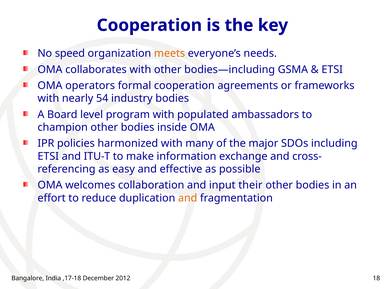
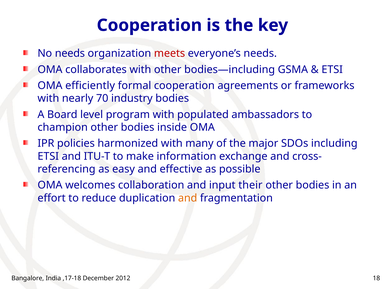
No speed: speed -> needs
meets colour: orange -> red
operators: operators -> efficiently
54: 54 -> 70
